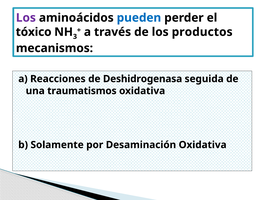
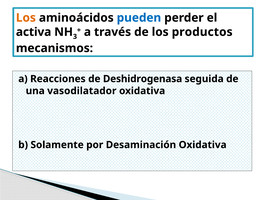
Los at (26, 18) colour: purple -> orange
tóxico: tóxico -> activa
traumatismos: traumatismos -> vasodilatador
